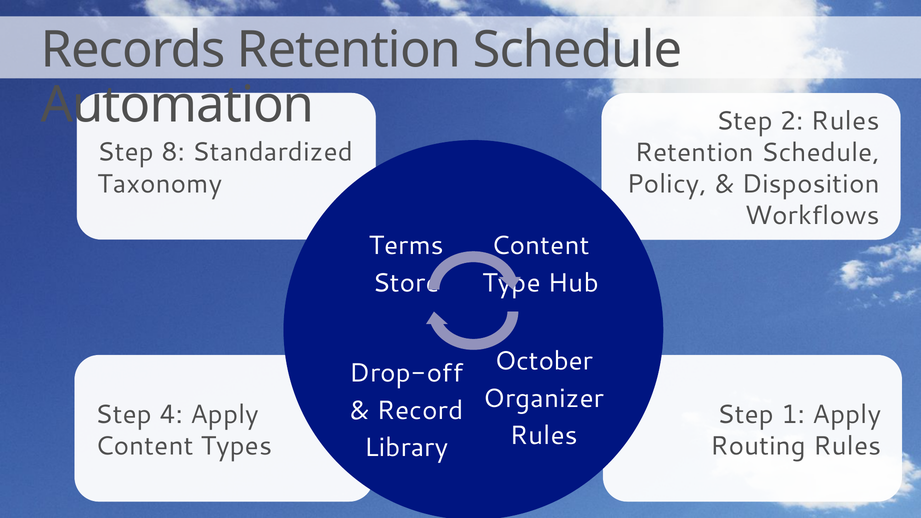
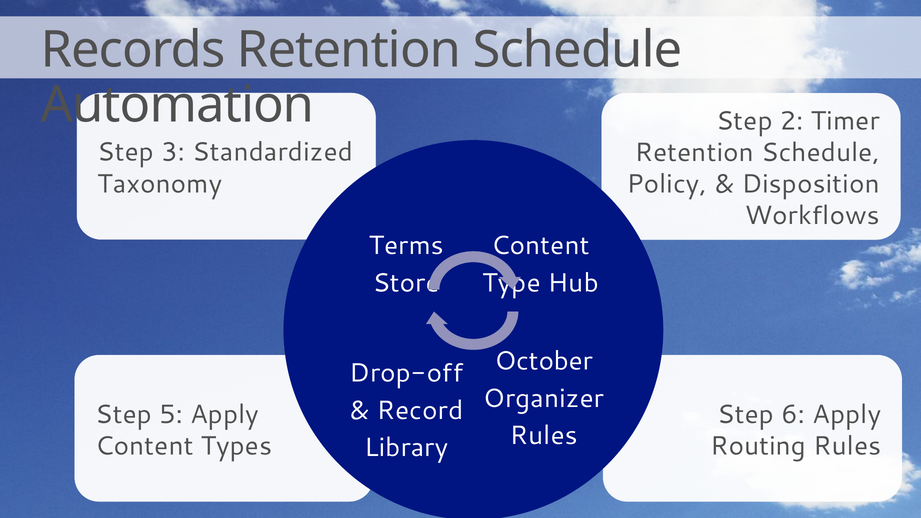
2 Rules: Rules -> Timer
8: 8 -> 3
4: 4 -> 5
1: 1 -> 6
